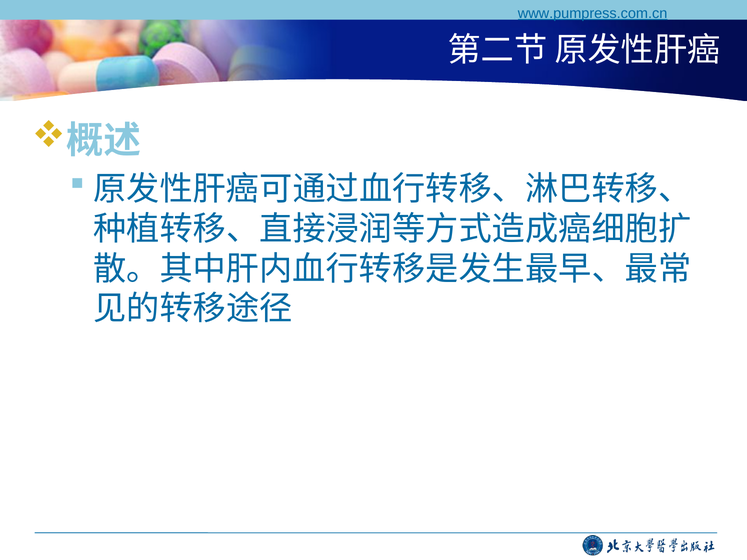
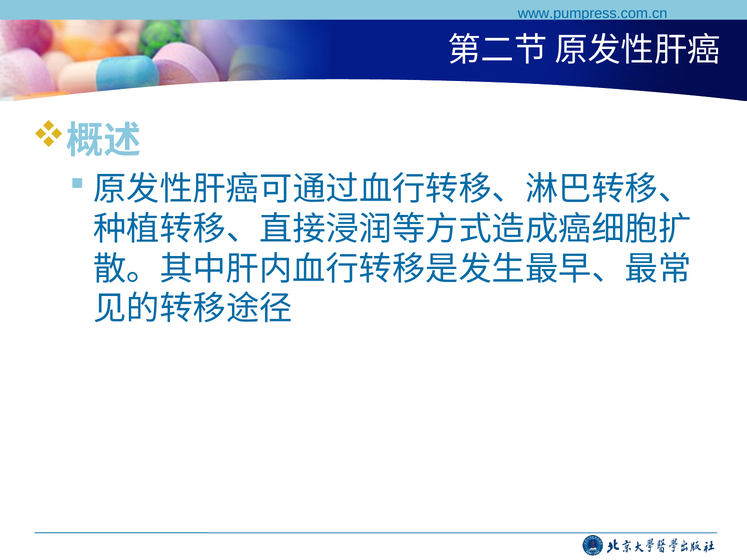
www.pumpress.com.cn underline: present -> none
